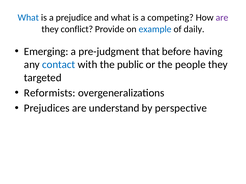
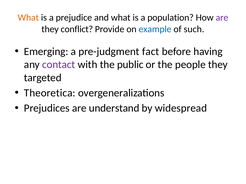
What at (28, 18) colour: blue -> orange
competing: competing -> population
daily: daily -> such
that: that -> fact
contact colour: blue -> purple
Reformists: Reformists -> Theoretica
perspective: perspective -> widespread
